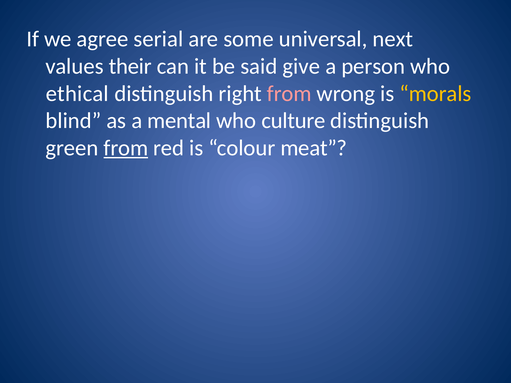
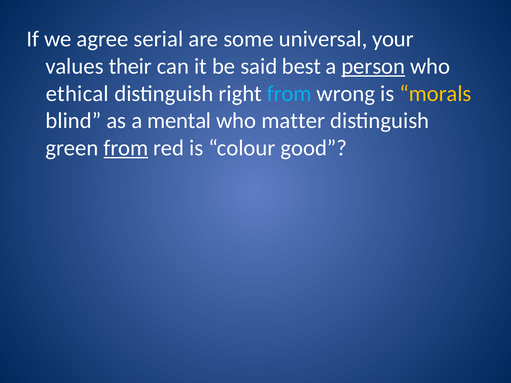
next: next -> your
give: give -> best
person underline: none -> present
from at (289, 94) colour: pink -> light blue
culture: culture -> matter
meat: meat -> good
